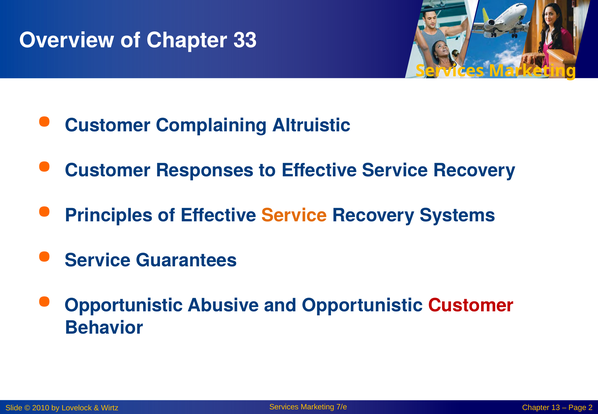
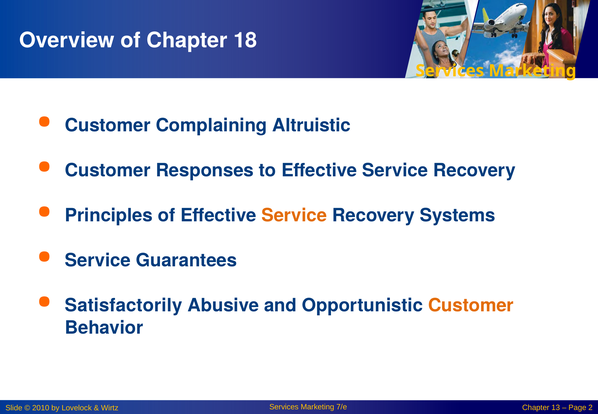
33: 33 -> 18
Opportunistic at (124, 306): Opportunistic -> Satisfactorily
Customer at (471, 306) colour: red -> orange
